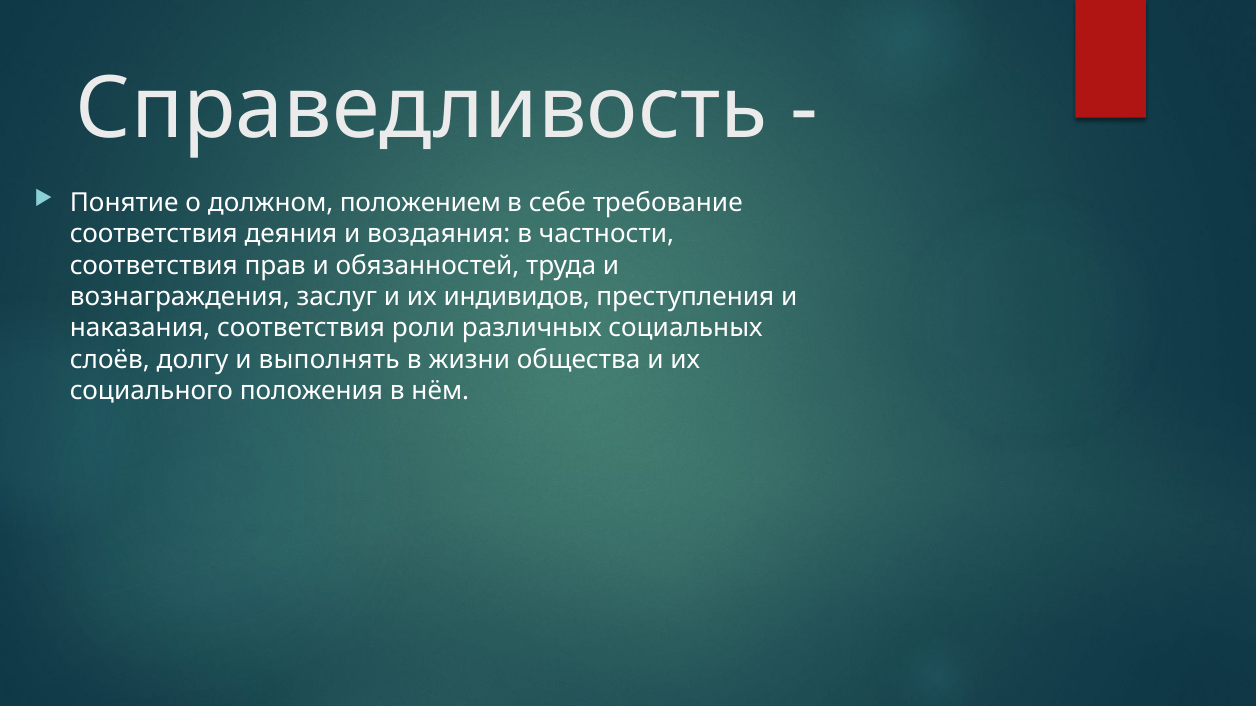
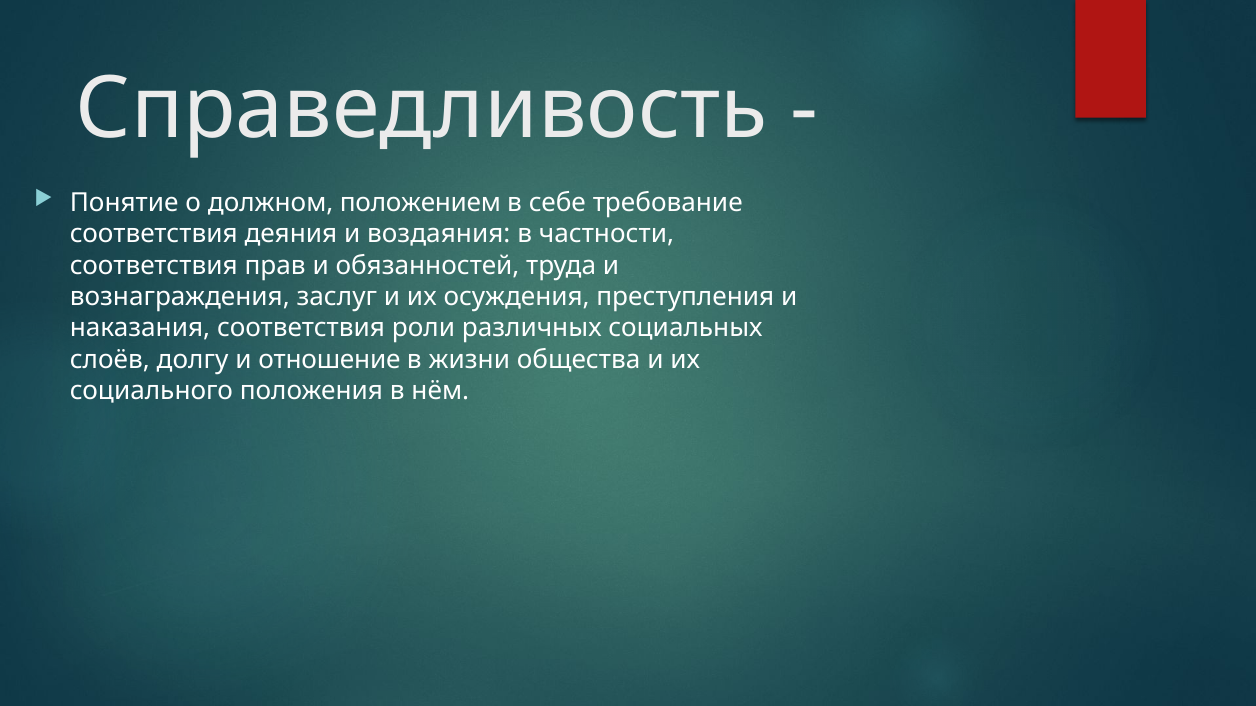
индивидов: индивидов -> осуждения
выполнять: выполнять -> отношение
